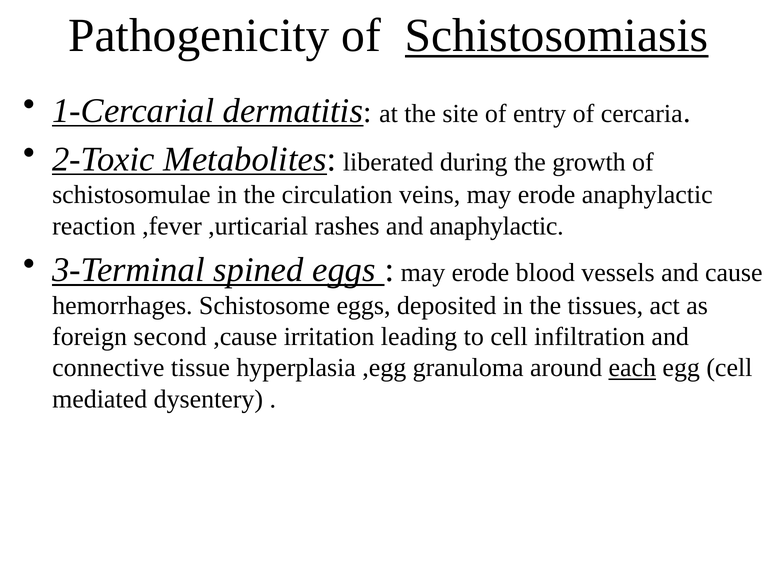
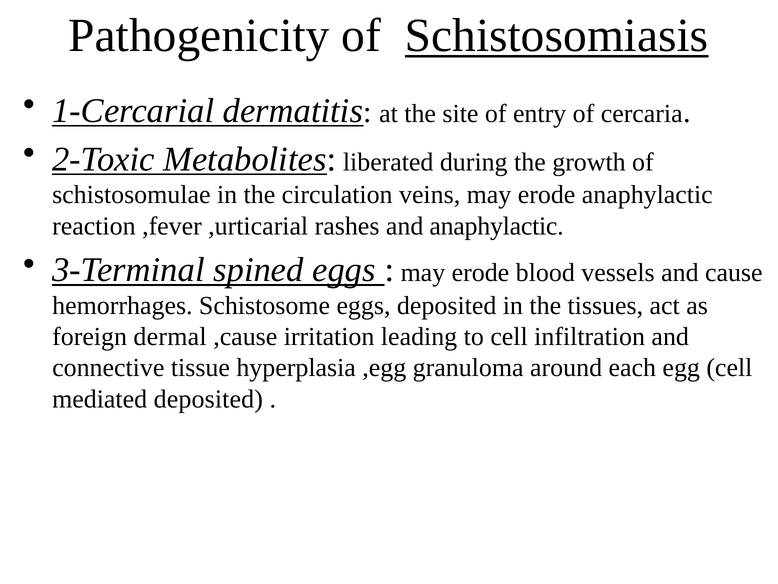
second: second -> dermal
each underline: present -> none
mediated dysentery: dysentery -> deposited
